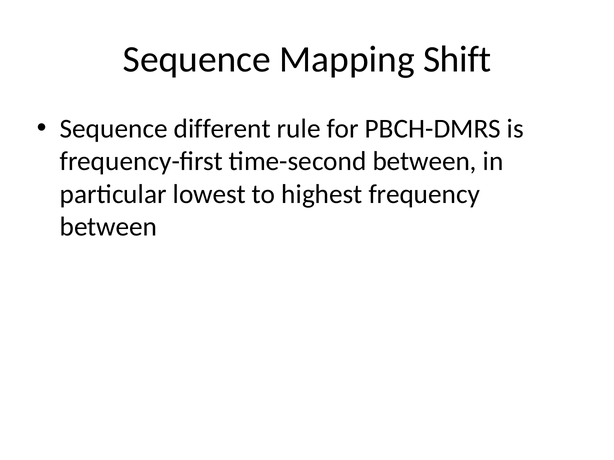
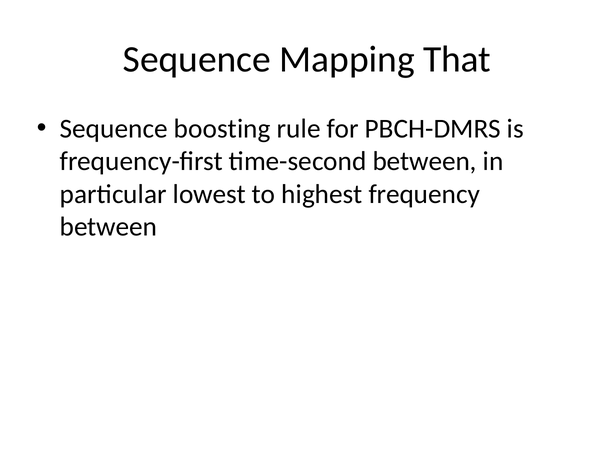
Shift: Shift -> That
different: different -> boosting
